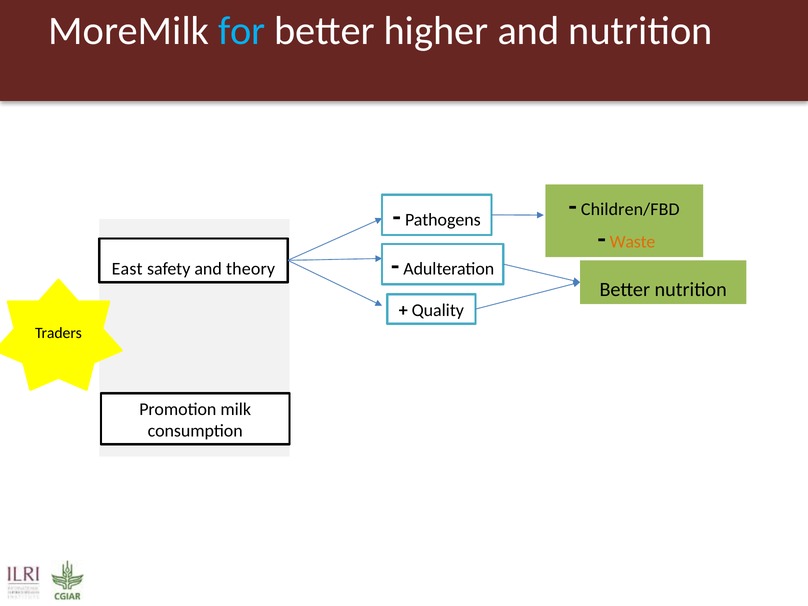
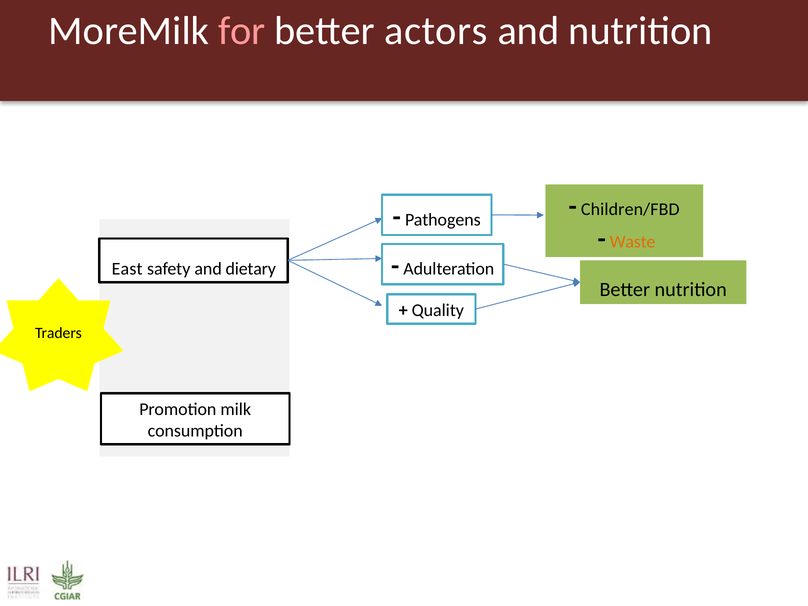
for colour: light blue -> pink
higher: higher -> actors
theory: theory -> dietary
